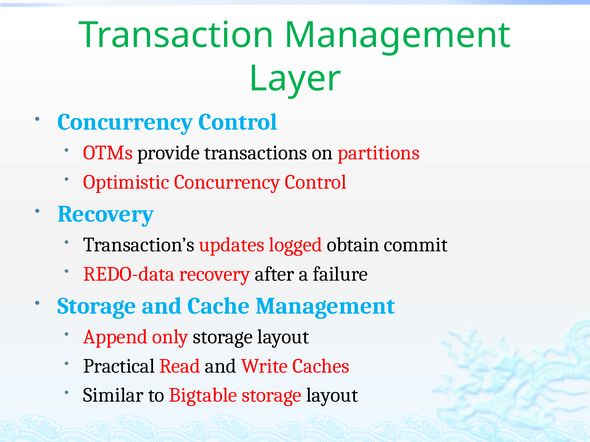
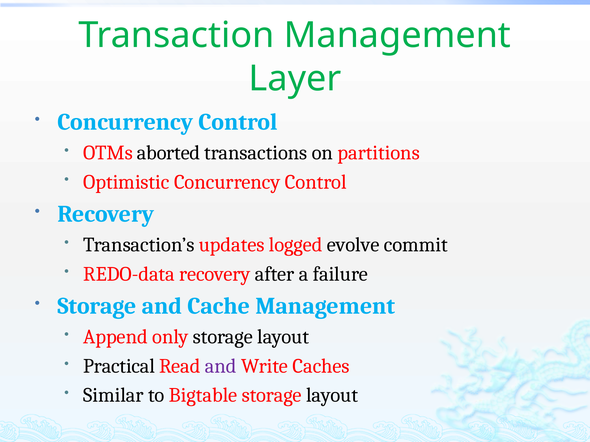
provide: provide -> aborted
obtain: obtain -> evolve
and at (221, 366) colour: black -> purple
